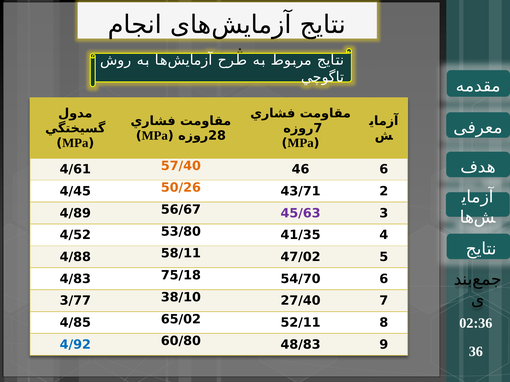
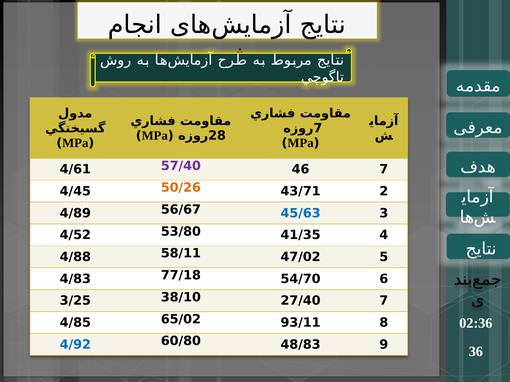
57/40 colour: orange -> purple
46 6: 6 -> 7
45/63 colour: purple -> blue
75/18: 75/18 -> 77/18
3/77: 3/77 -> 3/25
52/11: 52/11 -> 93/11
